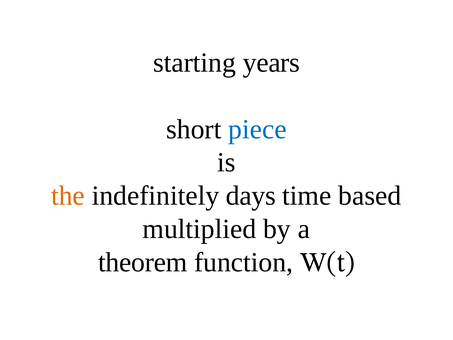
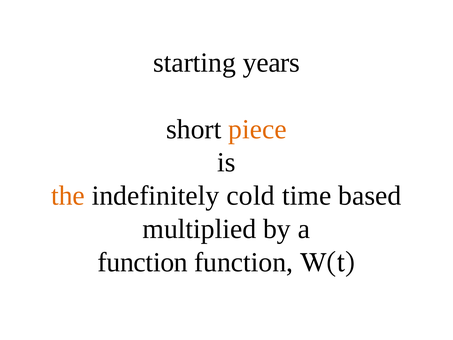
piece colour: blue -> orange
days: days -> cold
theorem at (143, 262): theorem -> function
